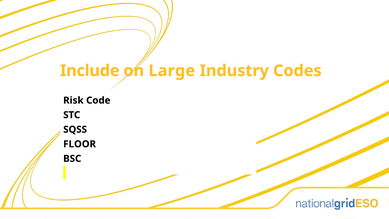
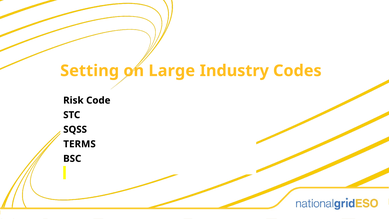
Include: Include -> Setting
FLOOR: FLOOR -> TERMS
